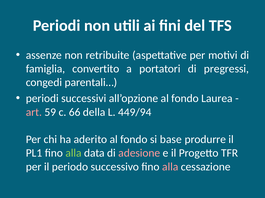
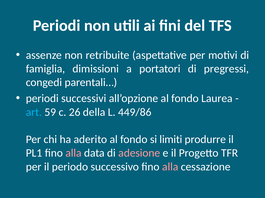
convertito: convertito -> dimissioni
art colour: pink -> light blue
66: 66 -> 26
449/94: 449/94 -> 449/86
base: base -> limiti
alla at (74, 154) colour: light green -> pink
